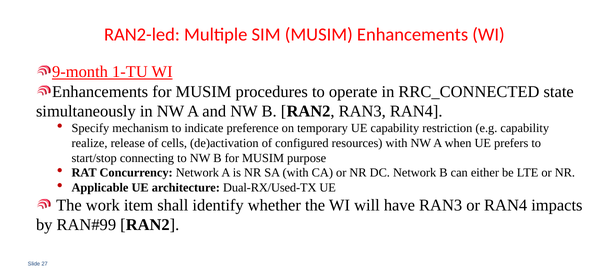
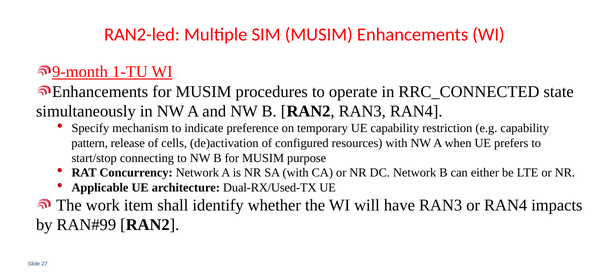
realize: realize -> pattern
